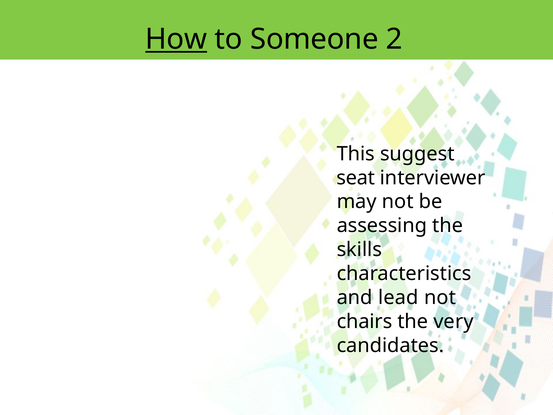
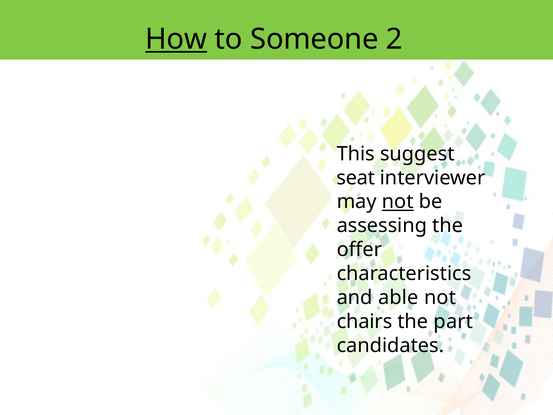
not at (398, 202) underline: none -> present
skills: skills -> offer
lead: lead -> able
very: very -> part
